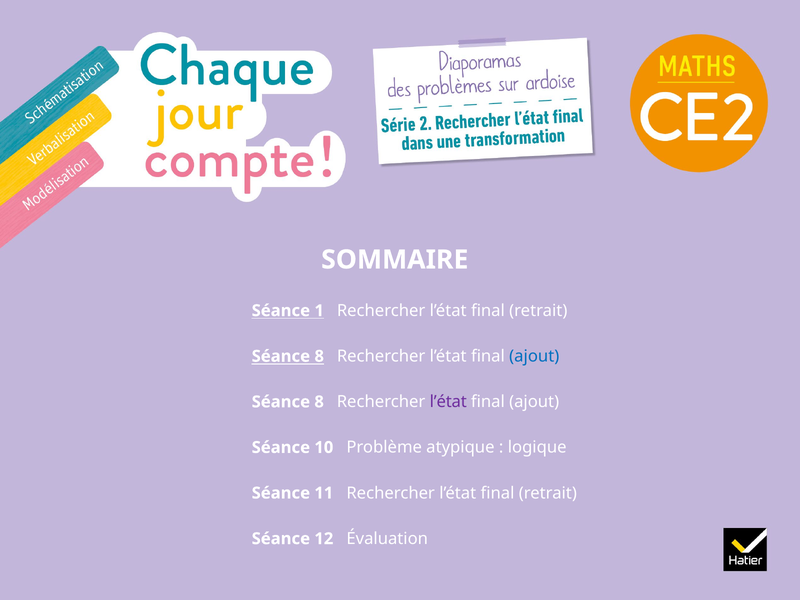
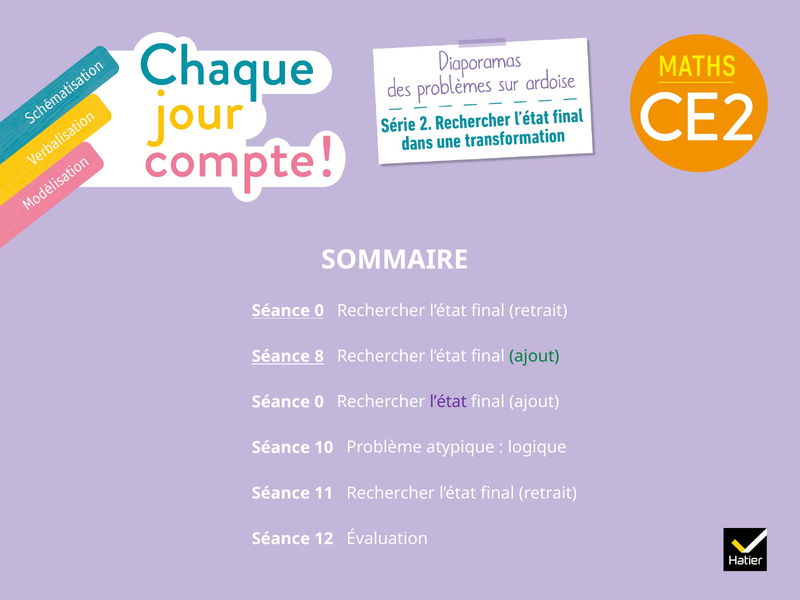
1 at (319, 311): 1 -> 0
ajout at (534, 356) colour: blue -> green
8 at (319, 402): 8 -> 0
